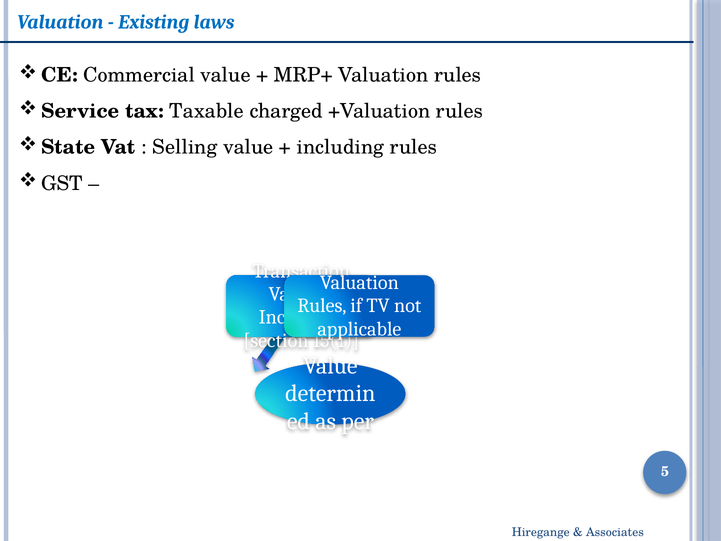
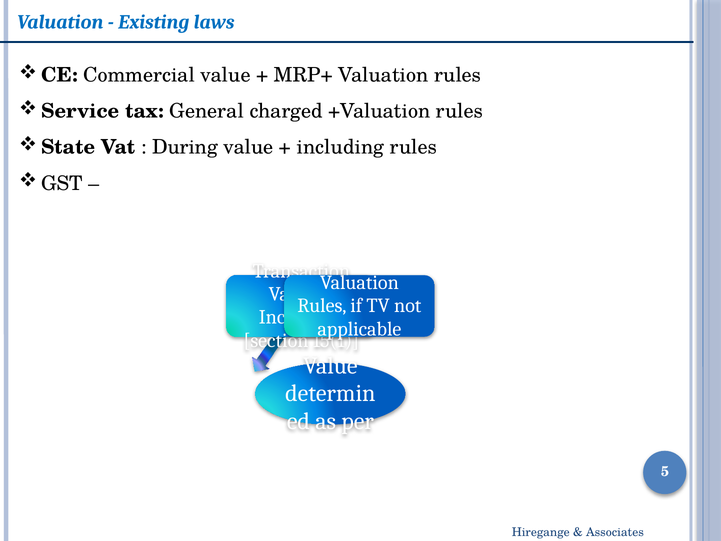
Taxable: Taxable -> General
Selling: Selling -> During
